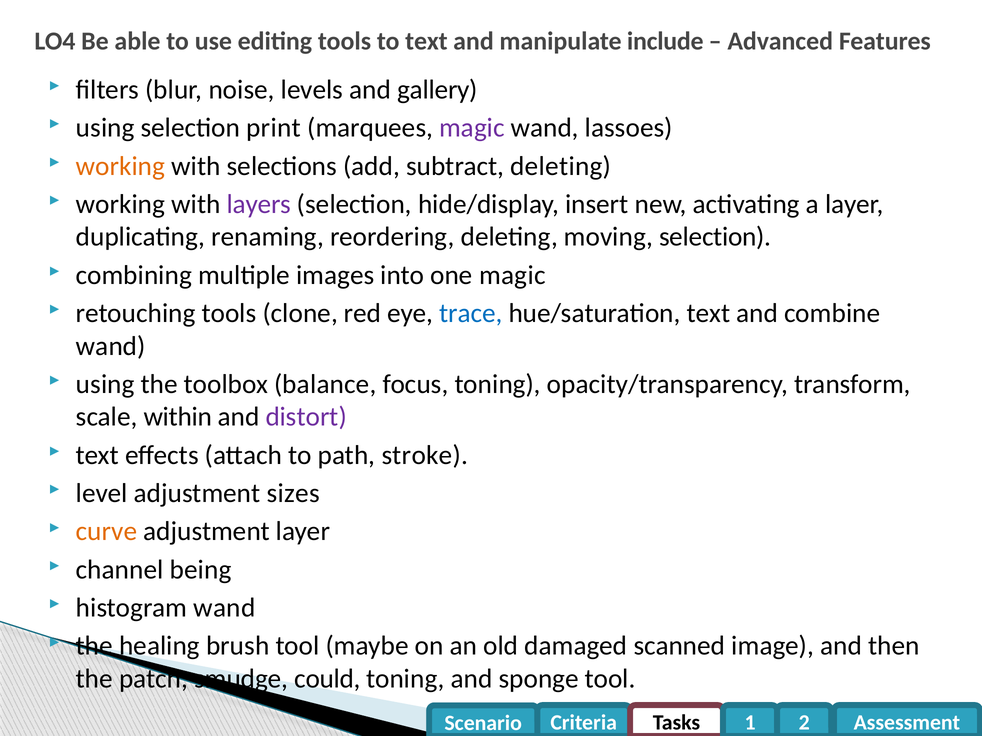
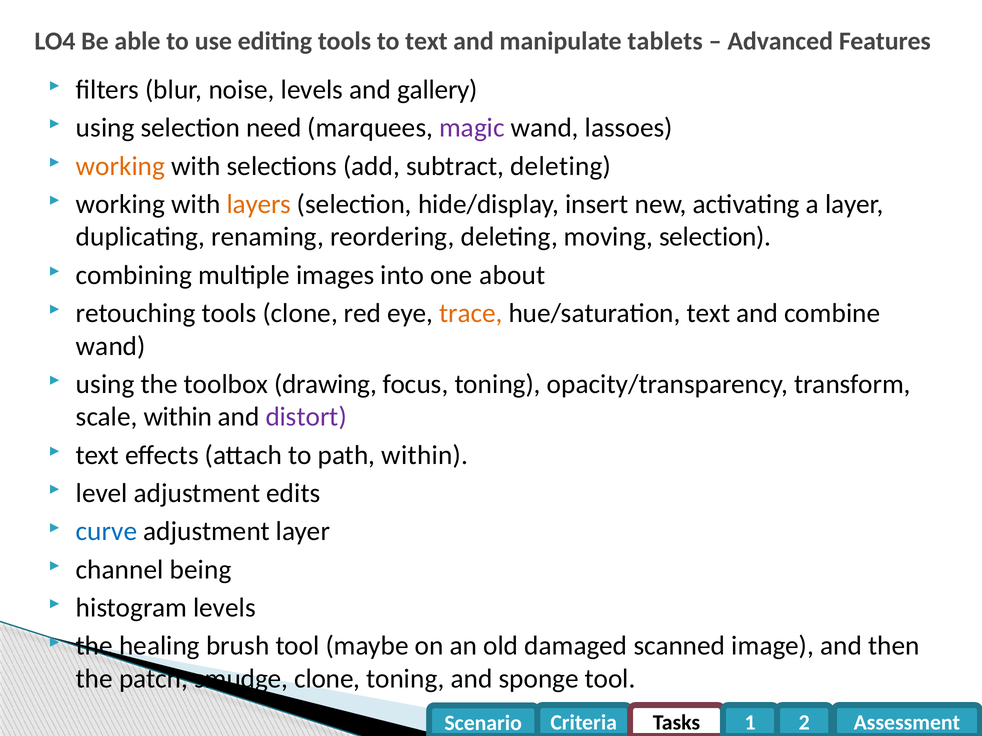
include: include -> tablets
print: print -> need
layers colour: purple -> orange
one magic: magic -> about
trace colour: blue -> orange
balance: balance -> drawing
path stroke: stroke -> within
sizes: sizes -> edits
curve colour: orange -> blue
histogram wand: wand -> levels
smudge could: could -> clone
